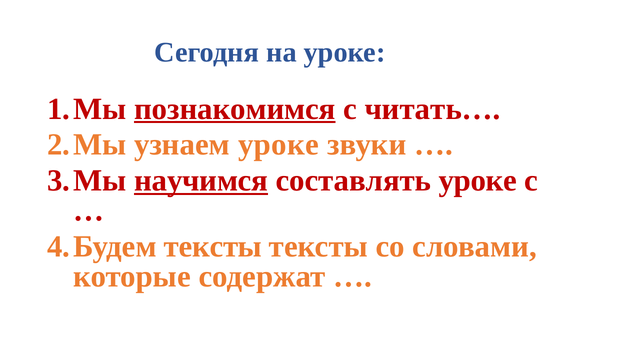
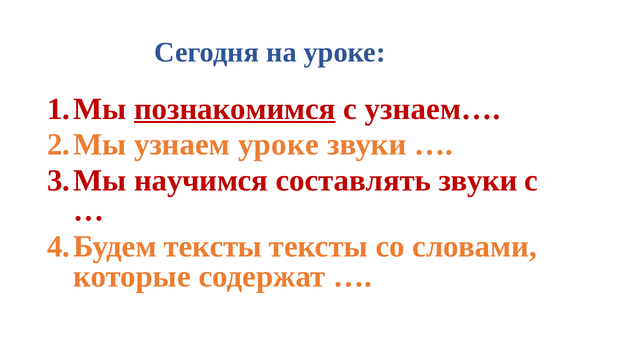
читать…: читать… -> узнаем…
научимся underline: present -> none
составлять уроке: уроке -> звуки
